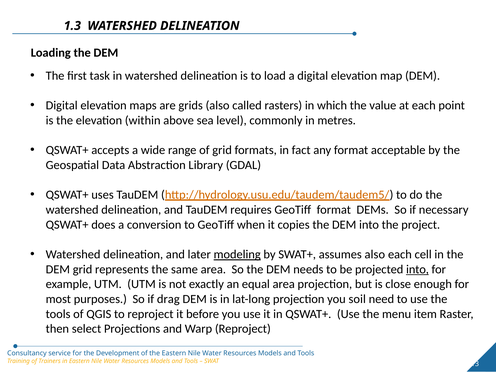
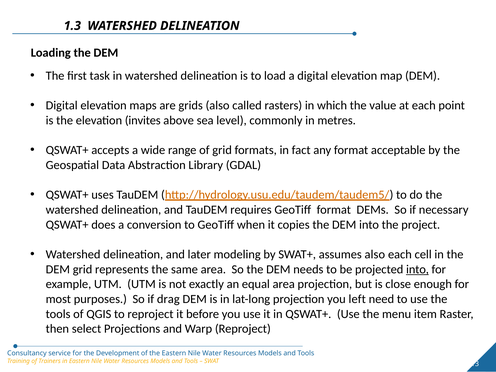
within: within -> invites
modeling underline: present -> none
soil: soil -> left
